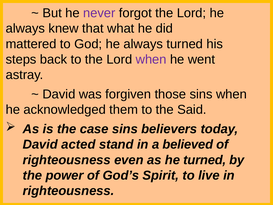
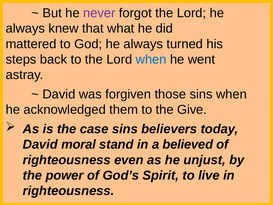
when at (151, 59) colour: purple -> blue
Said: Said -> Give
acted: acted -> moral
he turned: turned -> unjust
